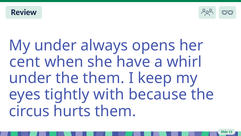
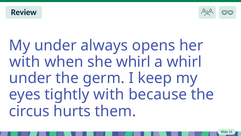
cent at (25, 62): cent -> with
she have: have -> whirl
the them: them -> germ
